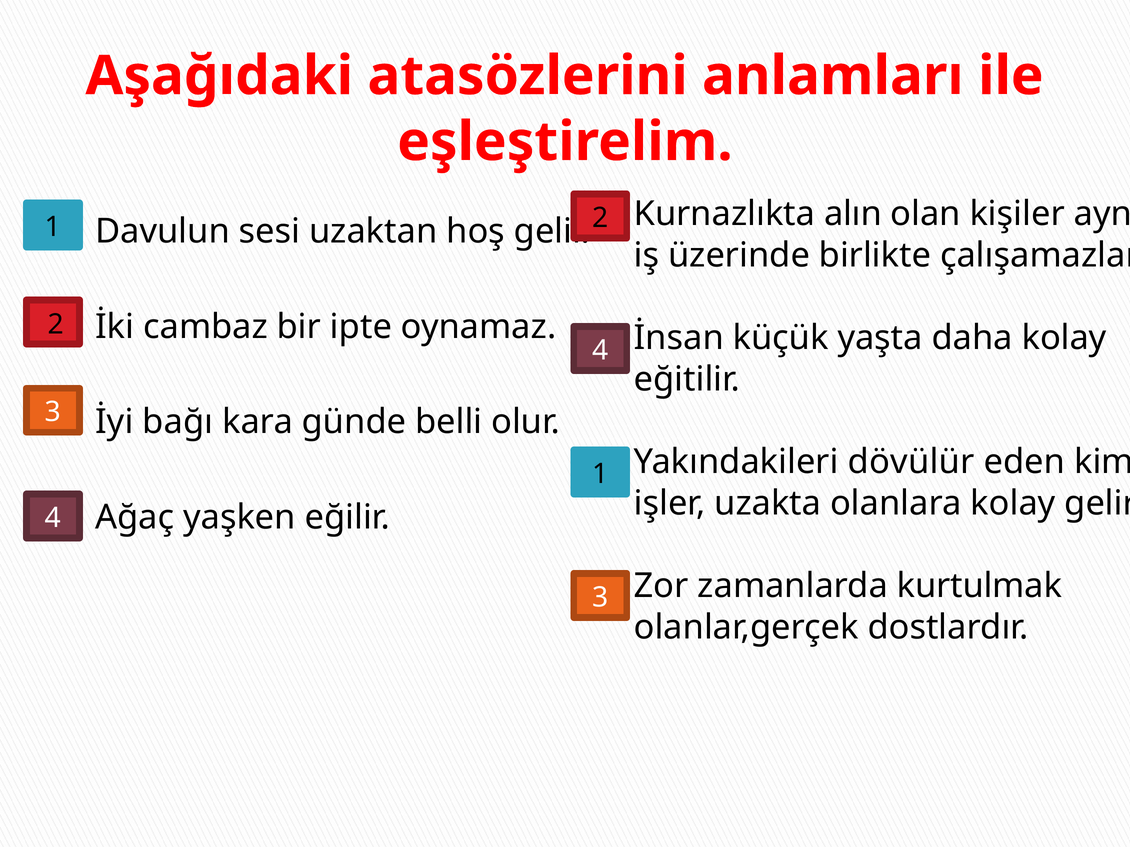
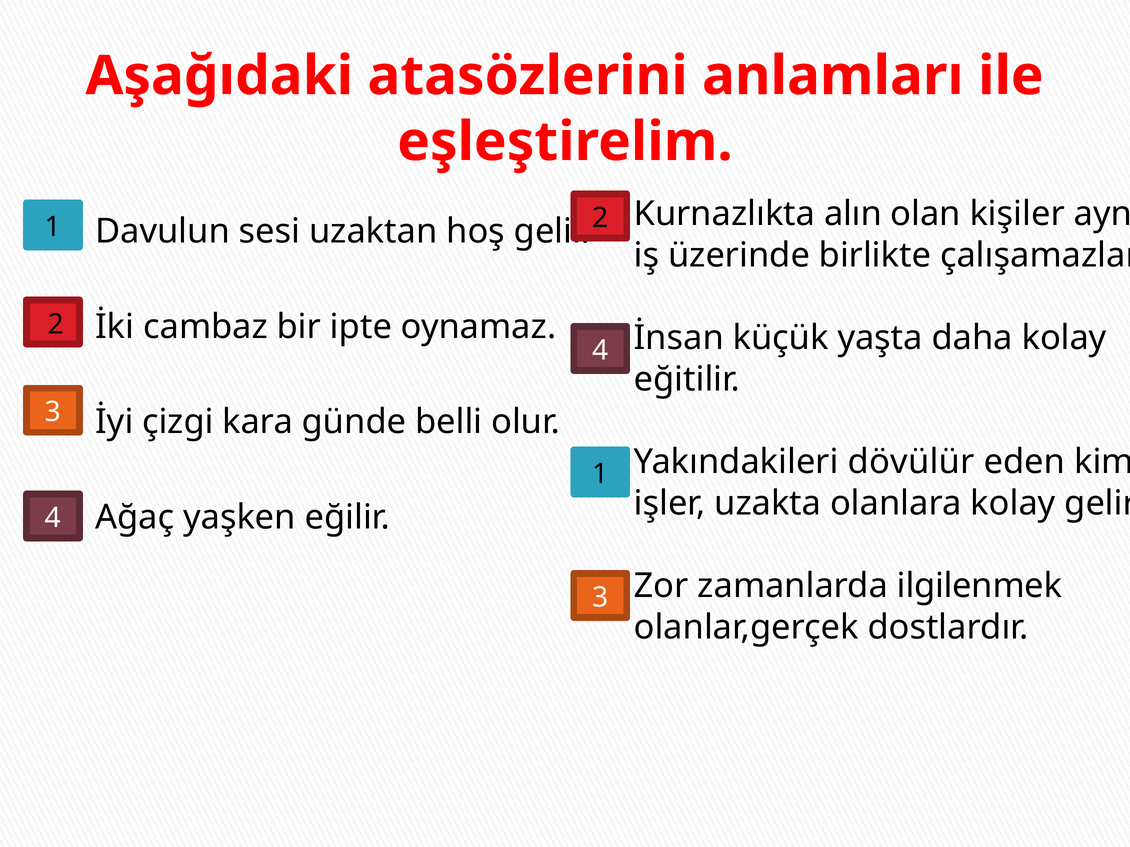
bağı: bağı -> çizgi
kurtulmak: kurtulmak -> ilgilenmek
